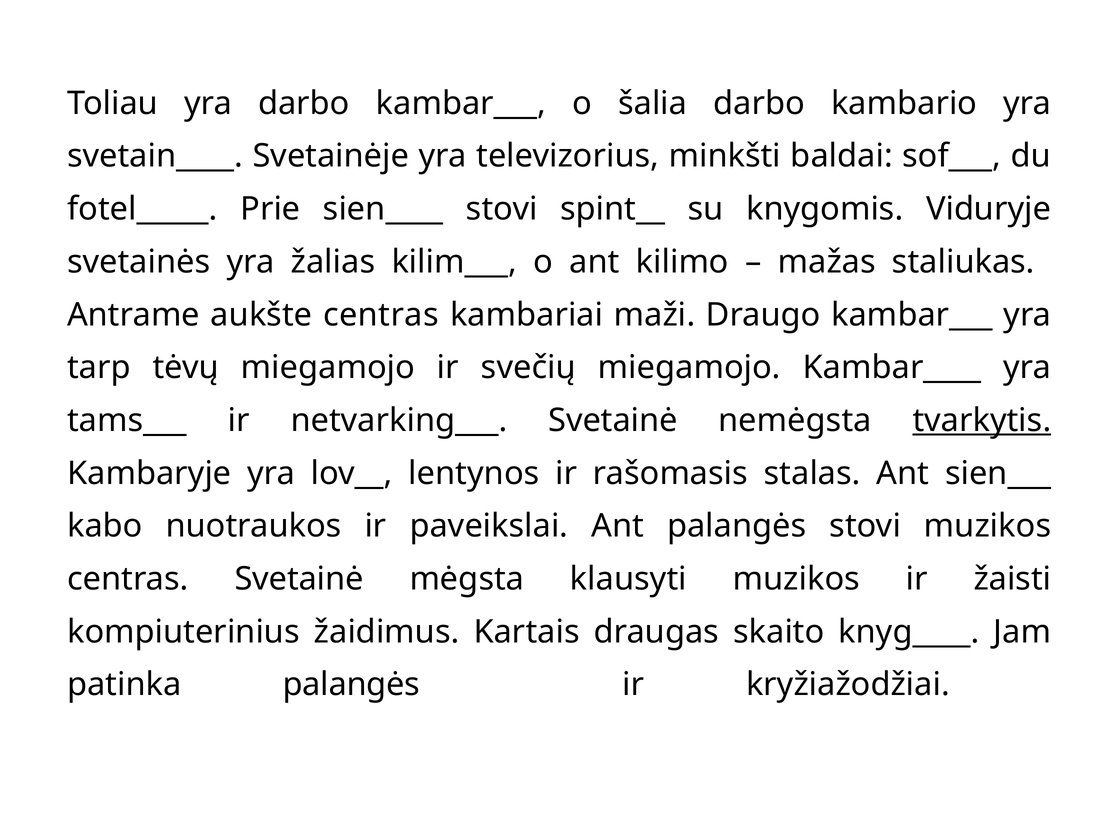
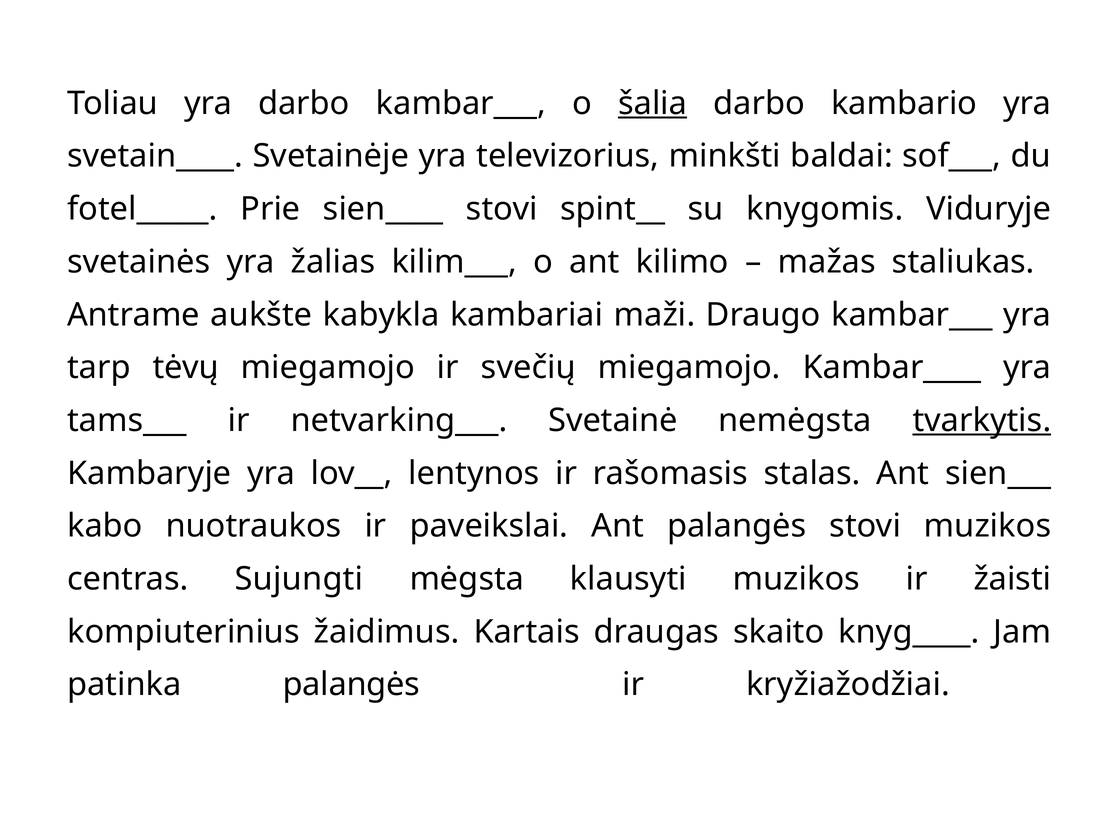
šalia underline: none -> present
aukšte centras: centras -> kabykla
centras Svetainė: Svetainė -> Sujungti
